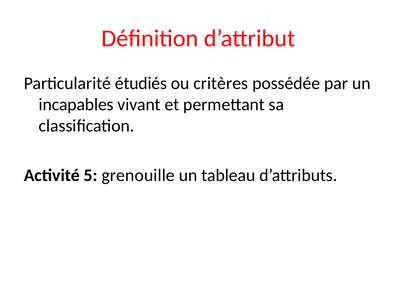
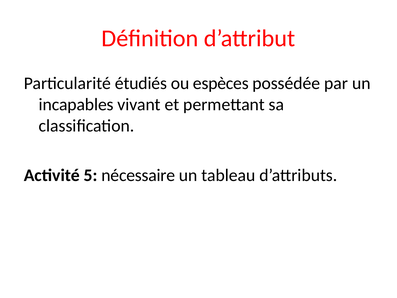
critères: critères -> espèces
grenouille: grenouille -> nécessaire
